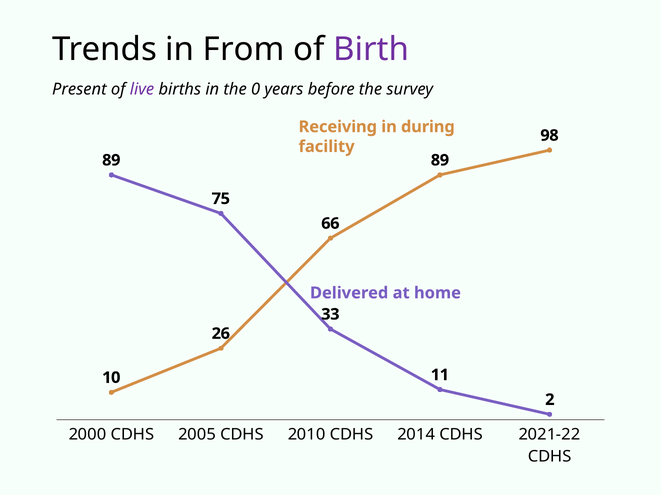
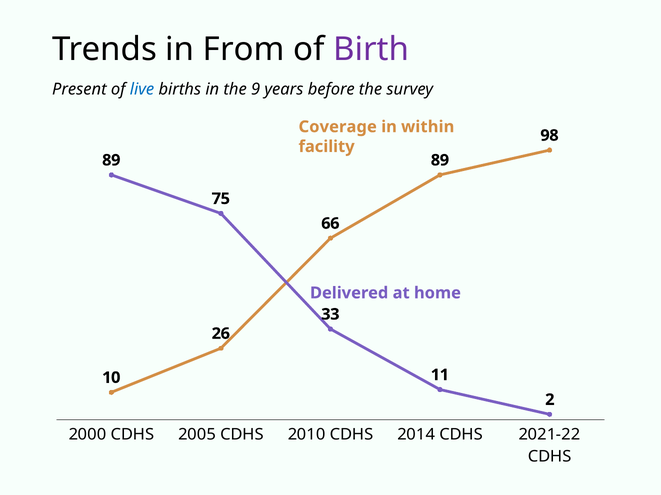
live colour: purple -> blue
0: 0 -> 9
Receiving: Receiving -> Coverage
during: during -> within
